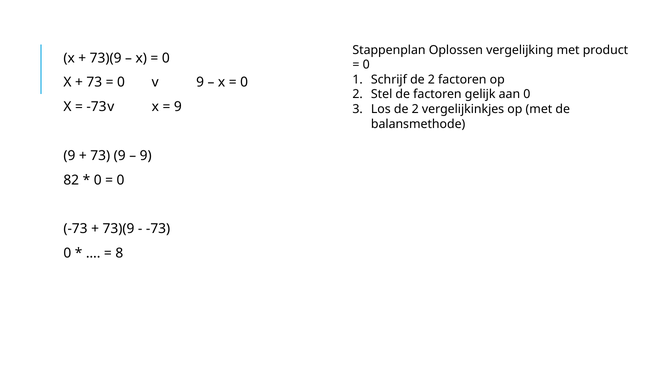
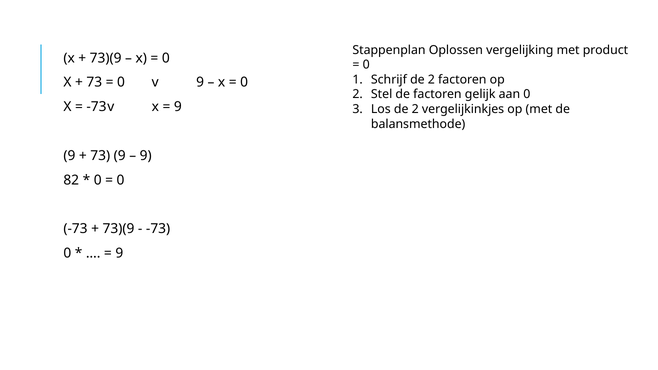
8 at (119, 253): 8 -> 9
